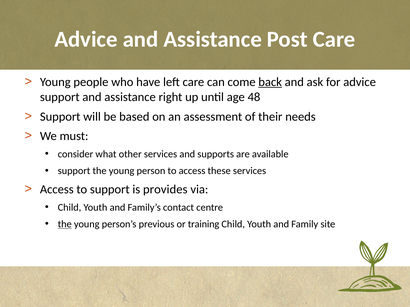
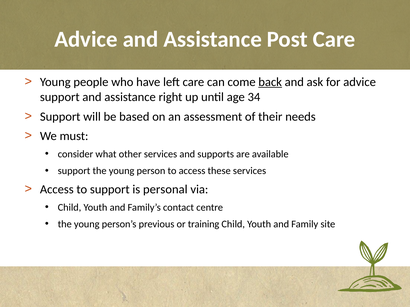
48: 48 -> 34
provides: provides -> personal
the at (65, 224) underline: present -> none
